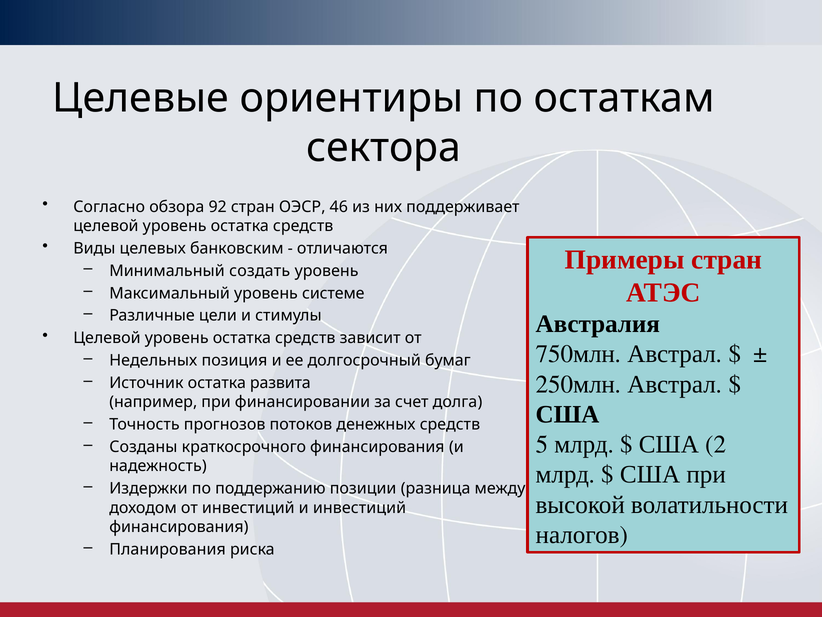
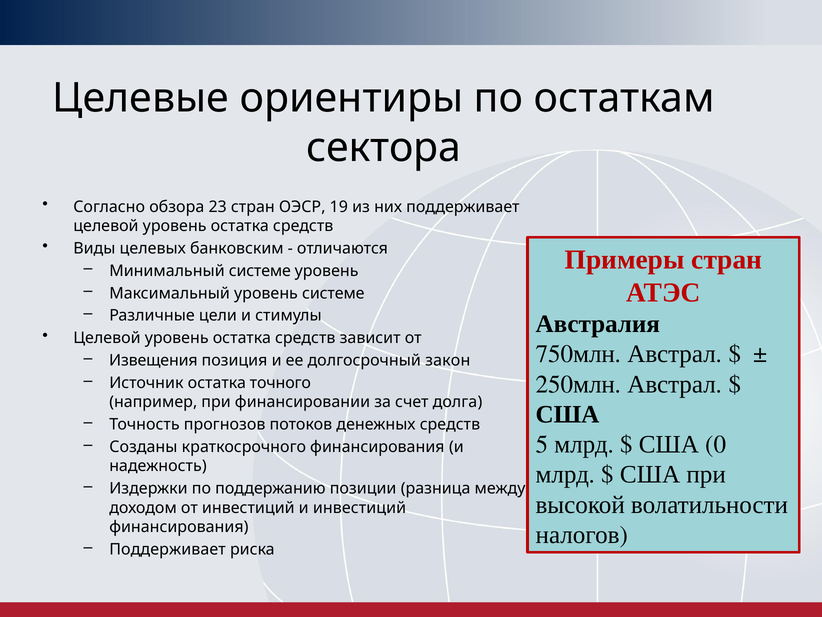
92: 92 -> 23
46: 46 -> 19
Минимальный создать: создать -> системе
Недельных: Недельных -> Извещения
бумаг: бумаг -> закон
развита: развита -> точного
2: 2 -> 0
Планирования at (168, 549): Планирования -> Поддерживает
